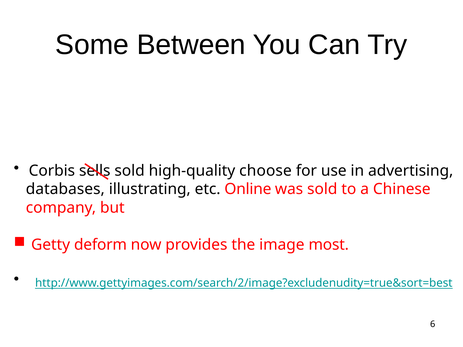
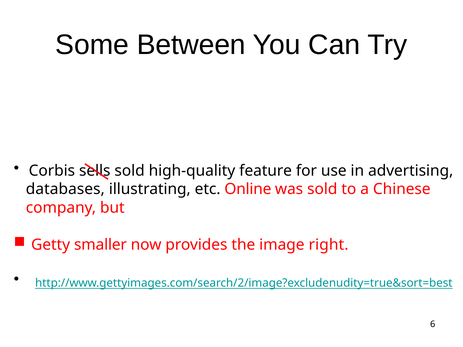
choose: choose -> feature
deform: deform -> smaller
most: most -> right
